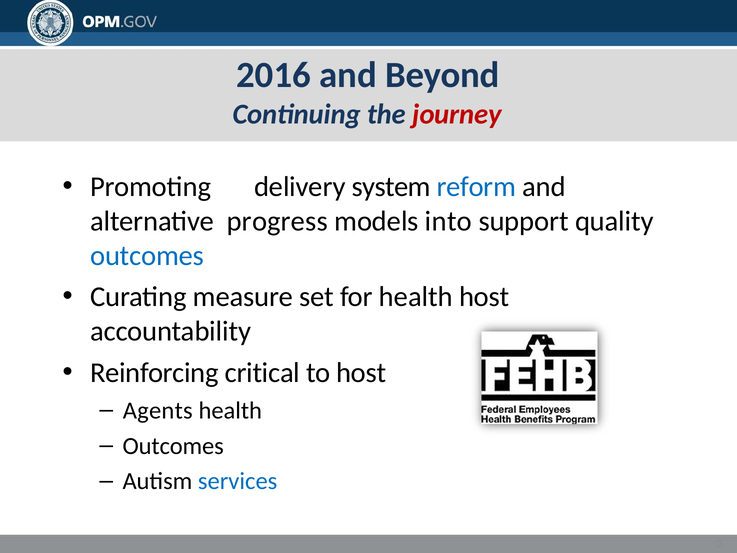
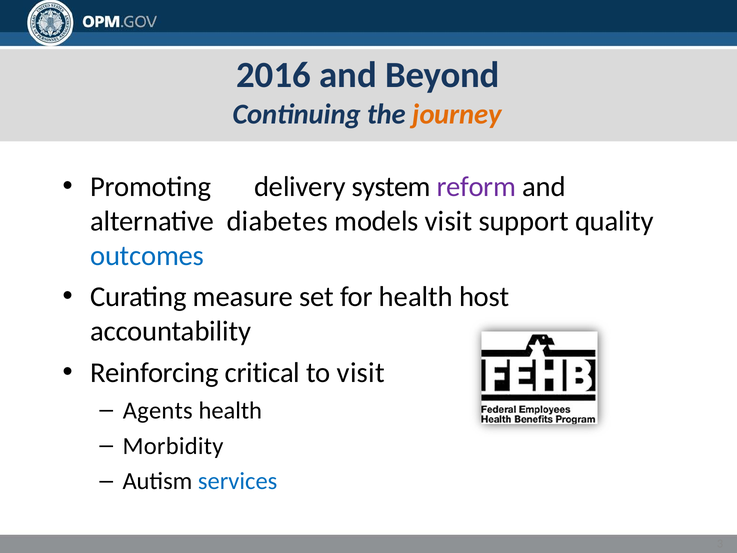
journey colour: red -> orange
reform colour: blue -> purple
progress: progress -> diabetes
models into: into -> visit
to host: host -> visit
Outcomes at (173, 446): Outcomes -> Morbidity
